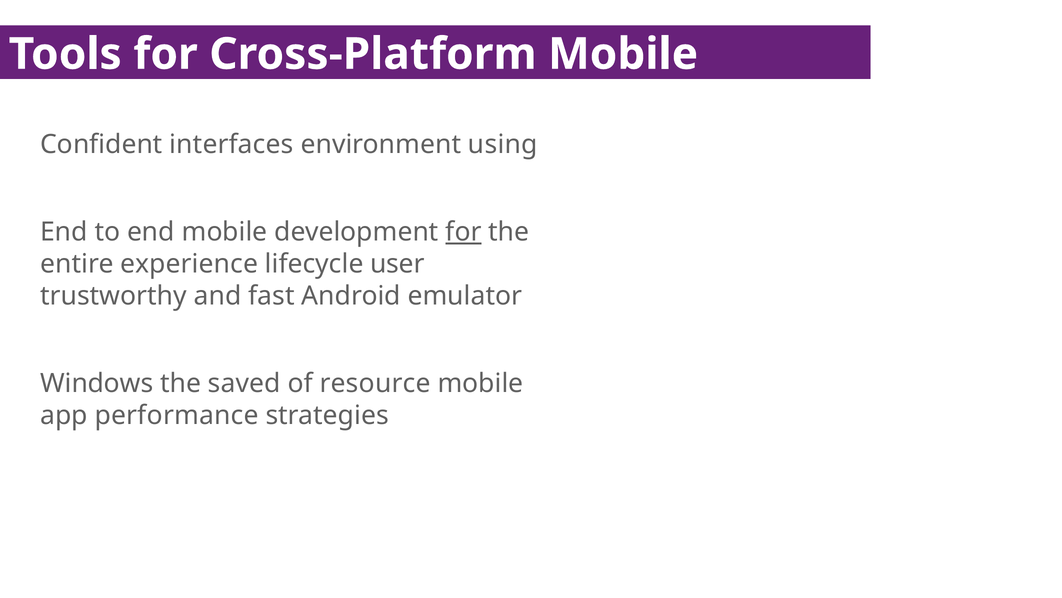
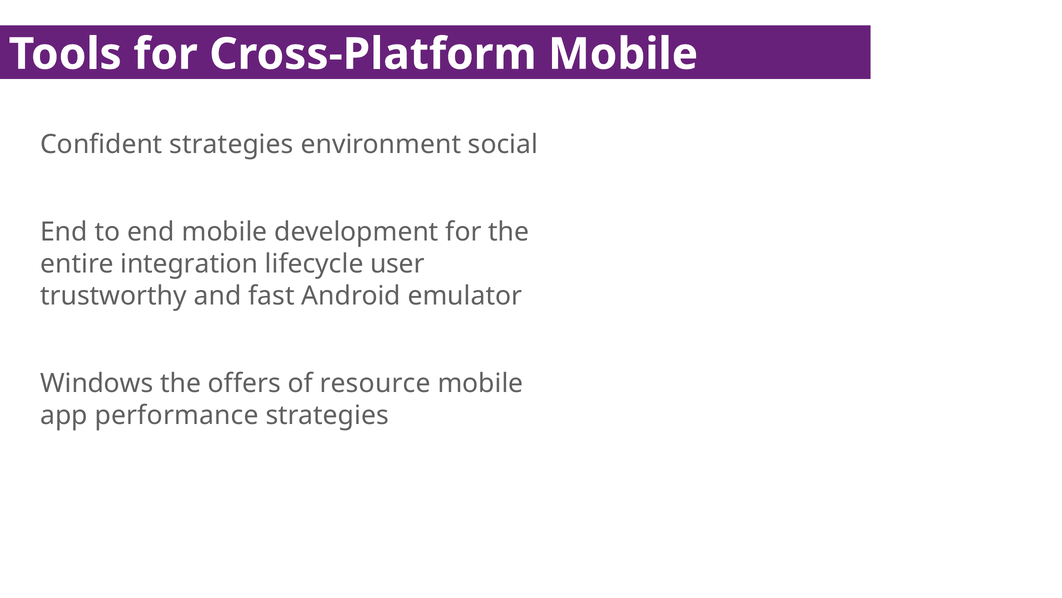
Confident interfaces: interfaces -> strategies
using: using -> social
for at (463, 232) underline: present -> none
experience: experience -> integration
saved: saved -> offers
